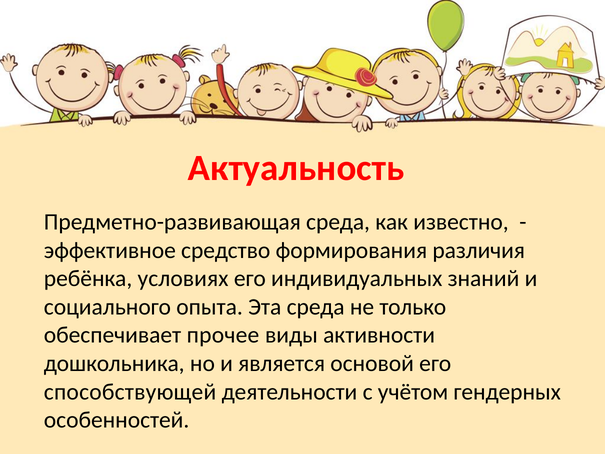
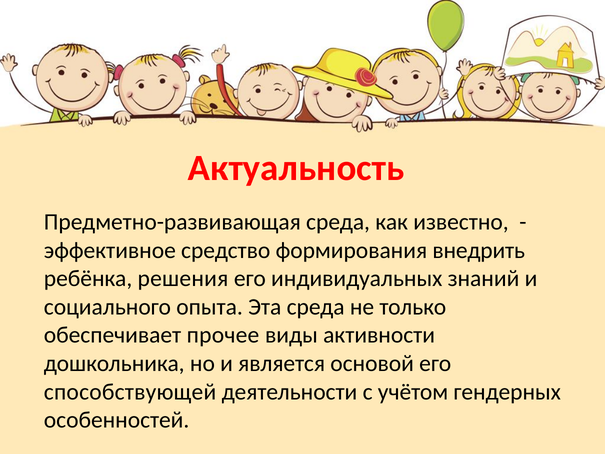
различия: различия -> внедрить
условиях: условиях -> решения
